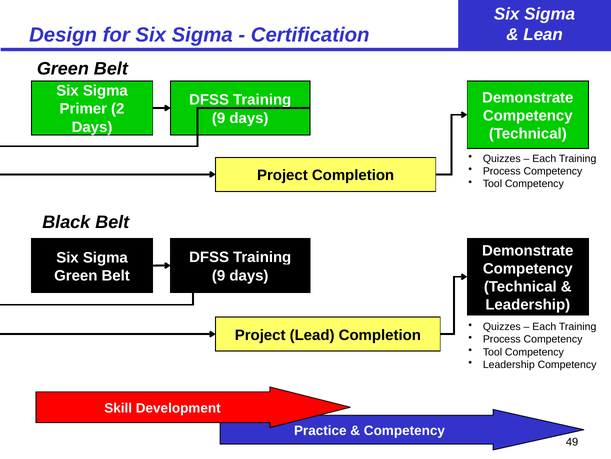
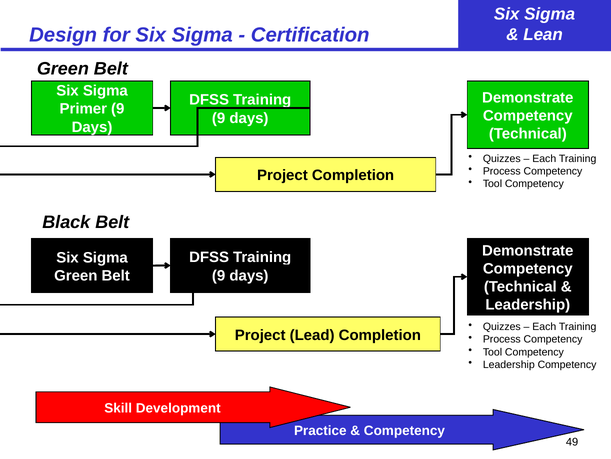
Primer 2: 2 -> 9
